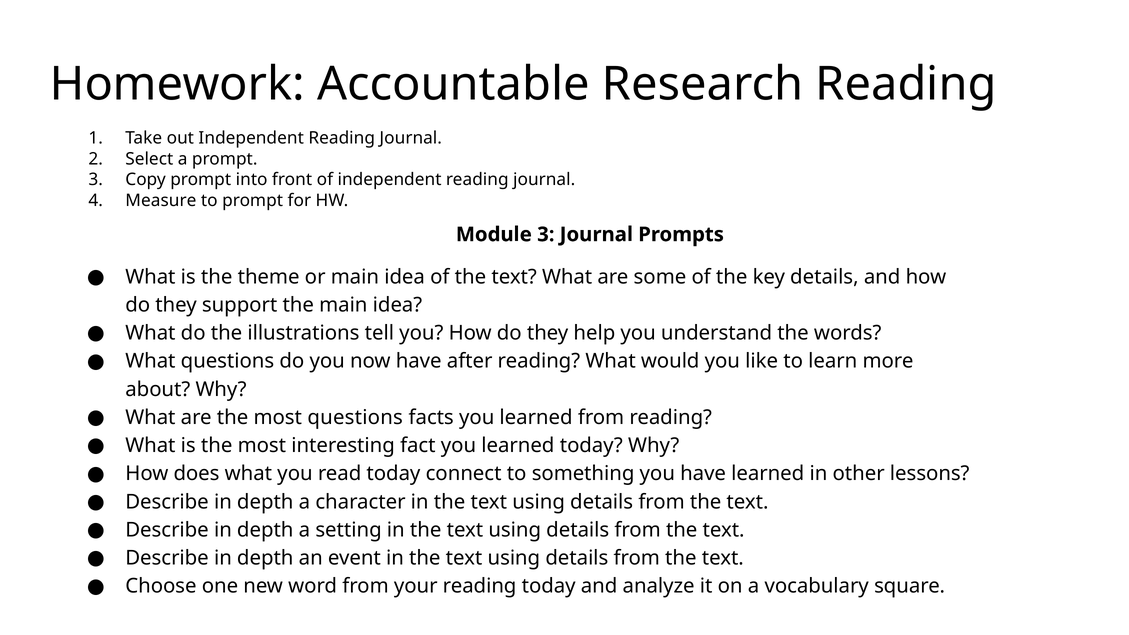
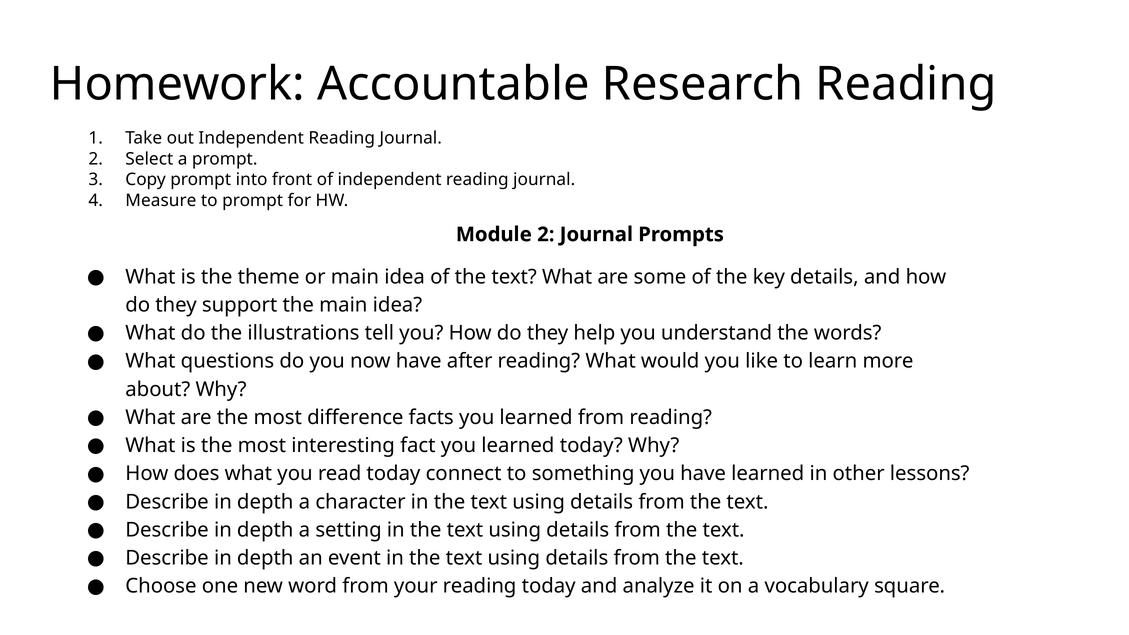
Module 3: 3 -> 2
most questions: questions -> difference
